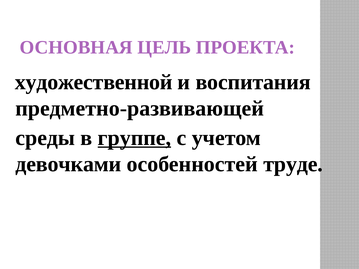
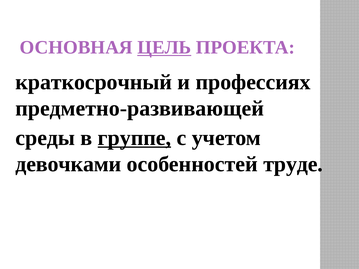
ЦЕЛЬ underline: none -> present
художественной: художественной -> краткосрочный
воспитания: воспитания -> профессиях
